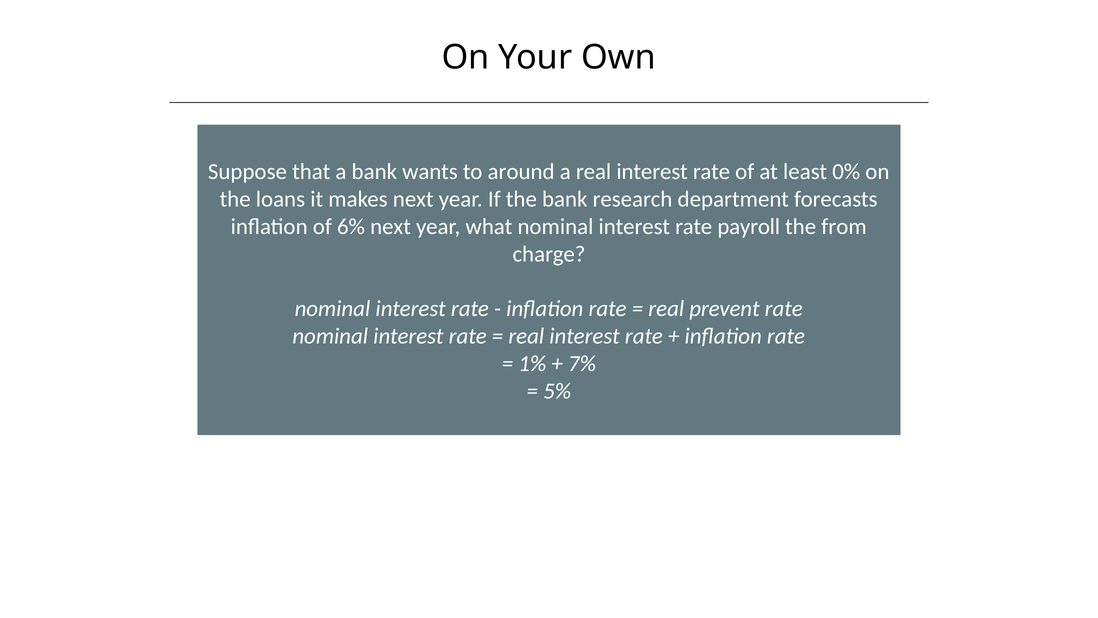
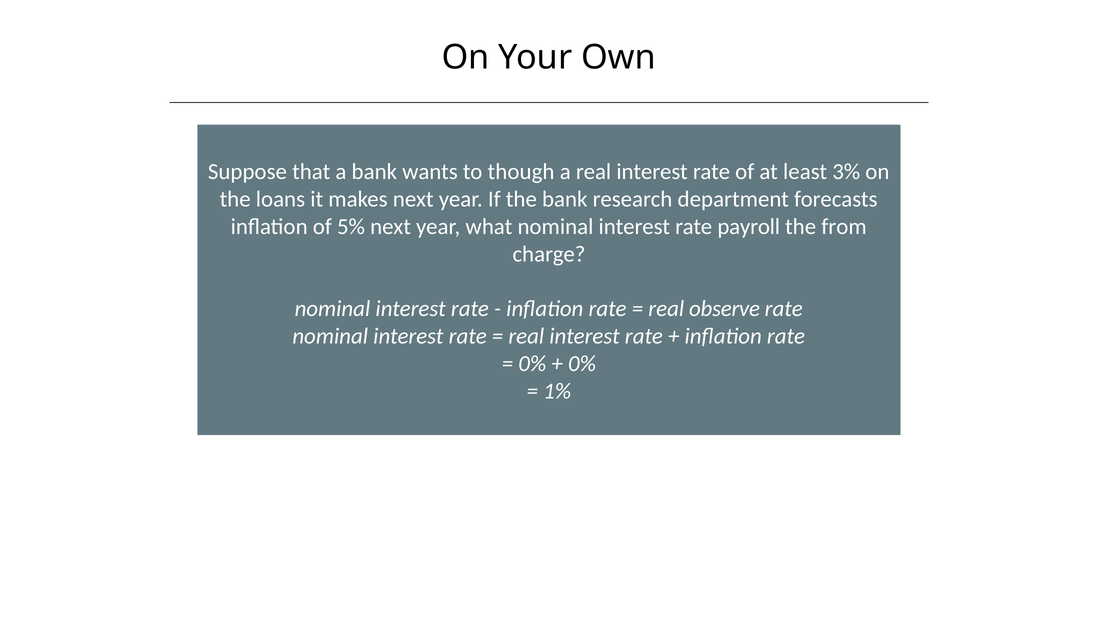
around: around -> though
0%: 0% -> 3%
6%: 6% -> 5%
prevent: prevent -> observe
1% at (532, 364): 1% -> 0%
7% at (582, 364): 7% -> 0%
5%: 5% -> 1%
